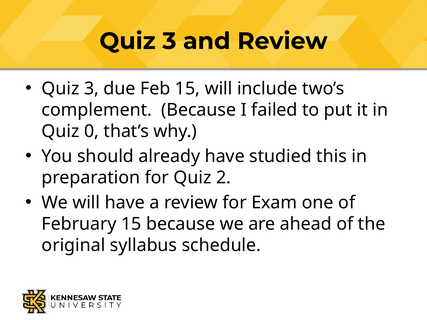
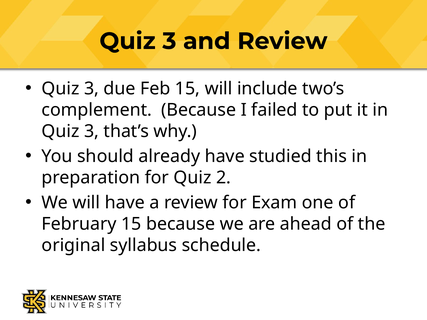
0 at (91, 131): 0 -> 3
